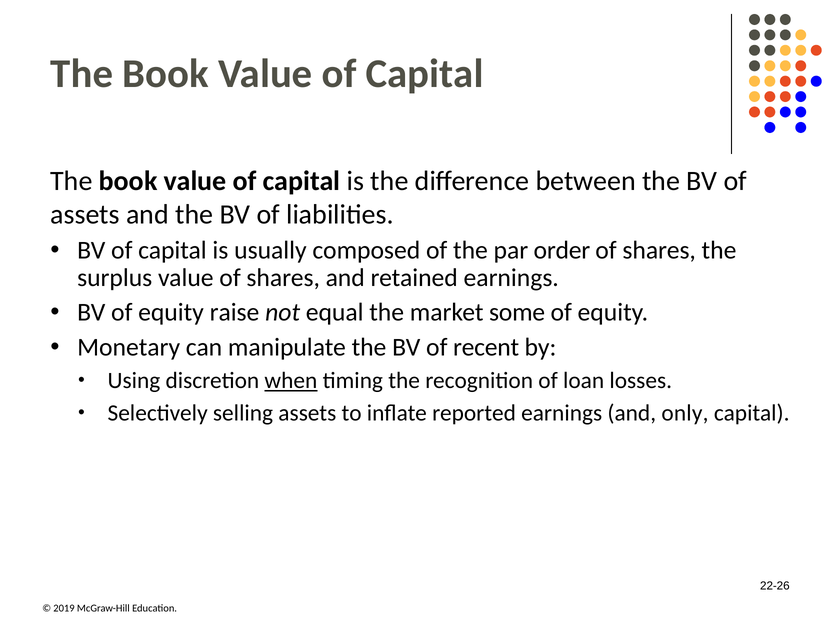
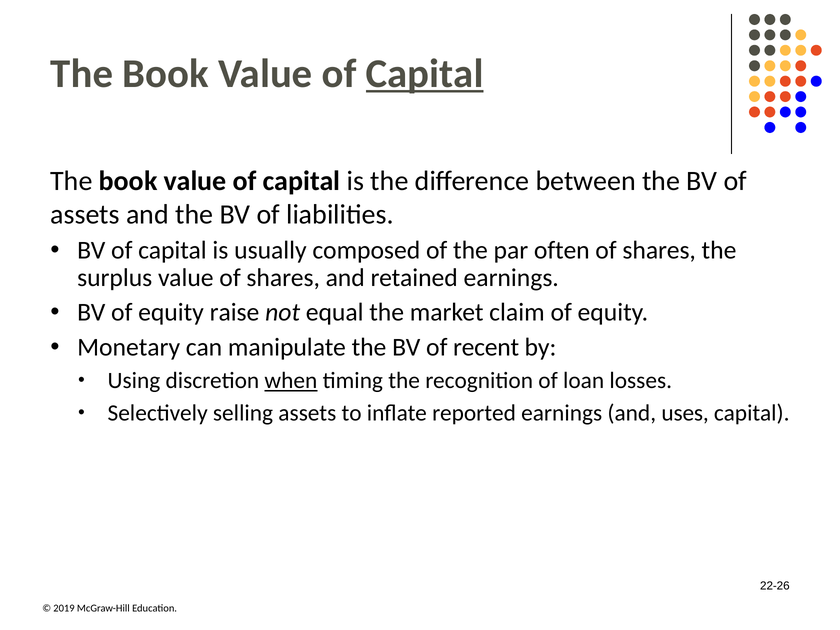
Capital at (425, 74) underline: none -> present
order: order -> often
some: some -> claim
only: only -> uses
